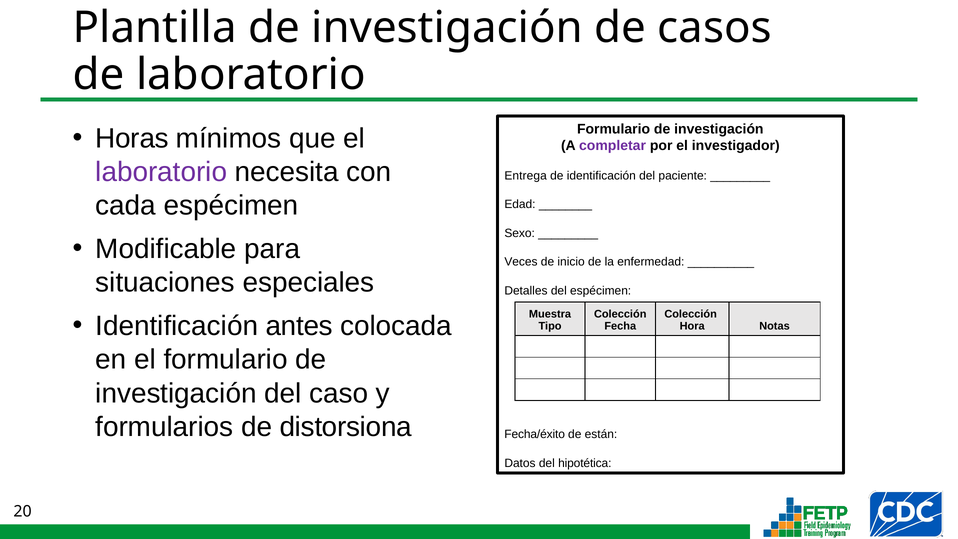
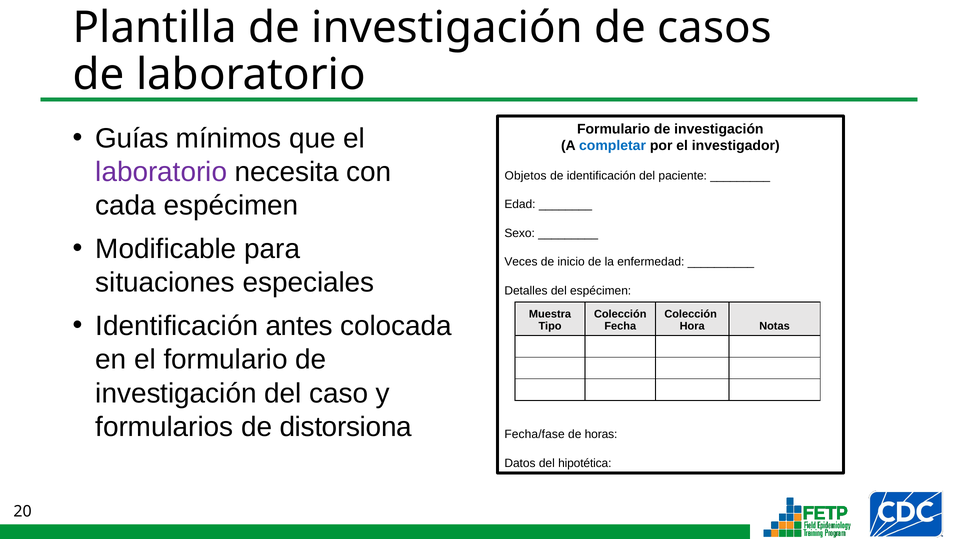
Horas: Horas -> Guías
completar colour: purple -> blue
Entrega: Entrega -> Objetos
Fecha/éxito: Fecha/éxito -> Fecha/fase
están: están -> horas
